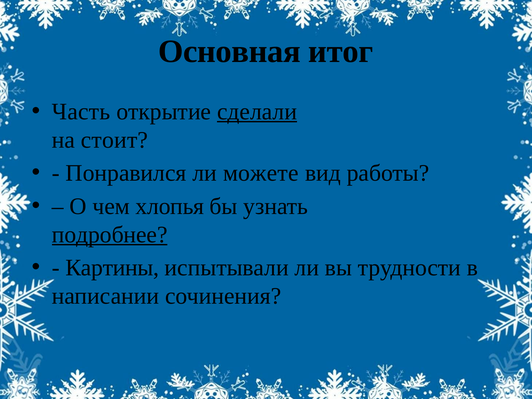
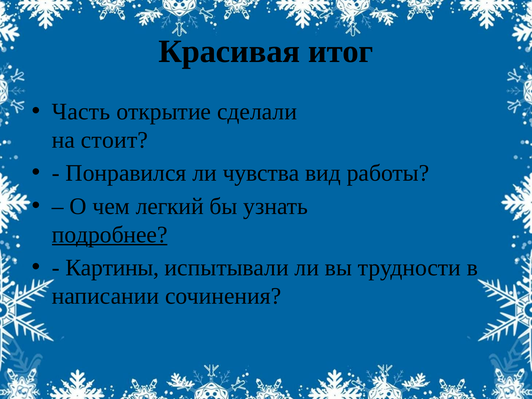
Основная: Основная -> Красивая
сделали underline: present -> none
можете: можете -> чувства
хлопья: хлопья -> легкий
